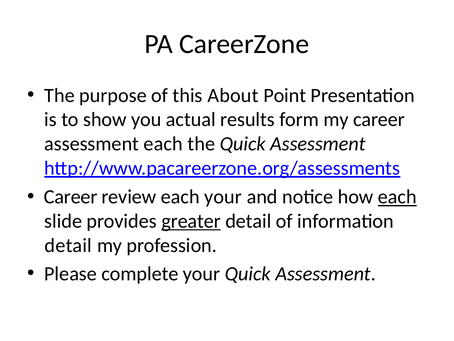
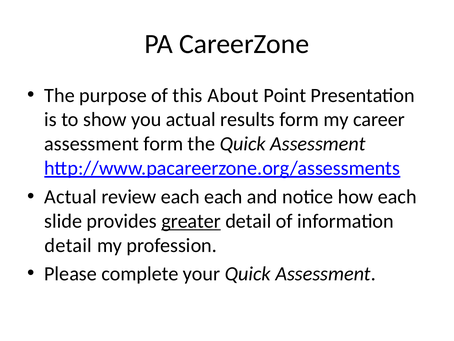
assessment each: each -> form
Career at (71, 197): Career -> Actual
each your: your -> each
each at (397, 197) underline: present -> none
